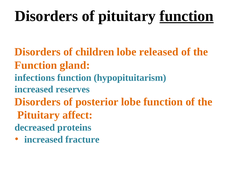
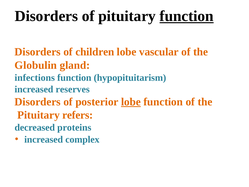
released: released -> vascular
Function at (36, 65): Function -> Globulin
lobe at (131, 102) underline: none -> present
affect: affect -> refers
fracture: fracture -> complex
